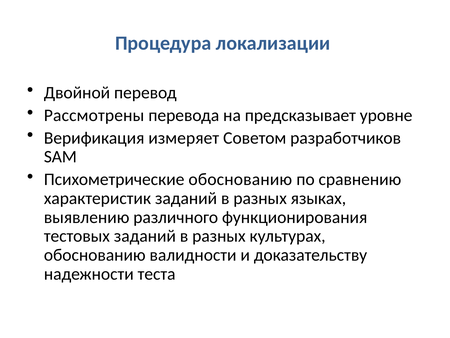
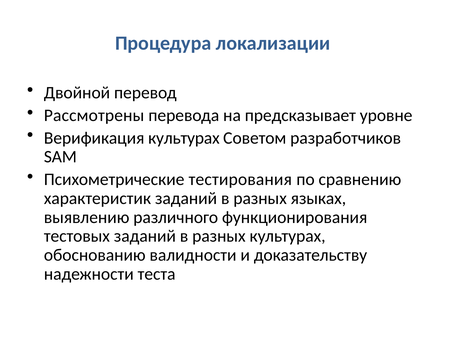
Верификация измеряет: измеряет -> культурах
Психометрические обоснованию: обоснованию -> тестирования
